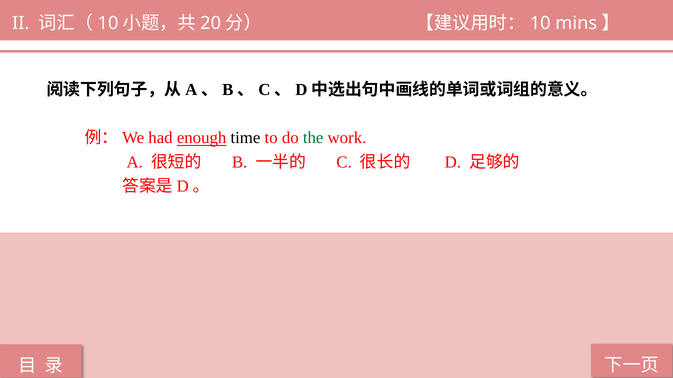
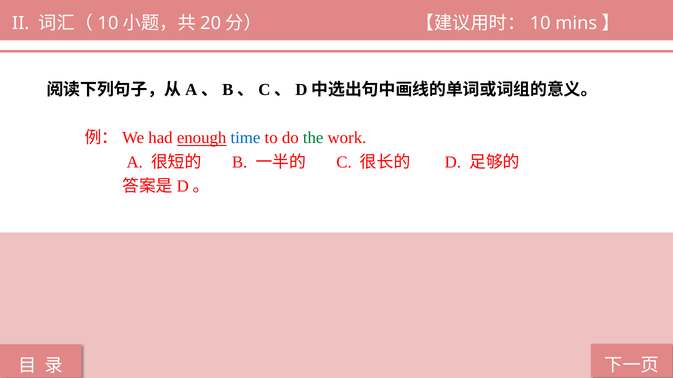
time colour: black -> blue
